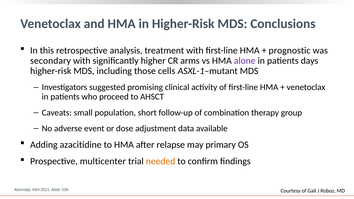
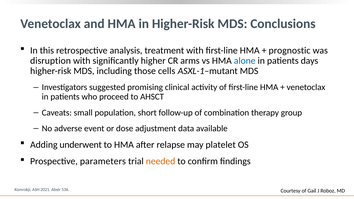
secondary: secondary -> disruption
alone colour: purple -> blue
azacitidine: azacitidine -> underwent
primary: primary -> platelet
multicenter: multicenter -> parameters
